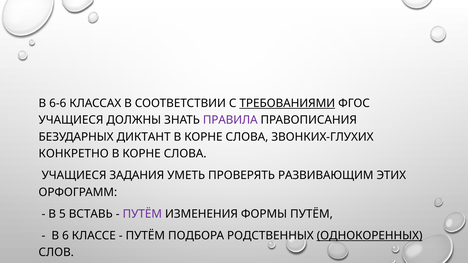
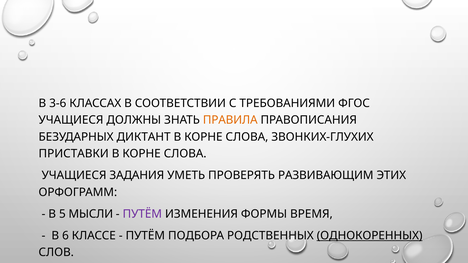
6-6: 6-6 -> 3-6
ТРЕБОВАНИЯМИ underline: present -> none
ПРАВИЛА colour: purple -> orange
КОНКРЕТНО: КОНКРЕТНО -> ПРИСТАВКИ
ВСТАВЬ: ВСТАВЬ -> МЫСЛИ
ФОРМЫ ПУТЁМ: ПУТЁМ -> ВРЕМЯ
